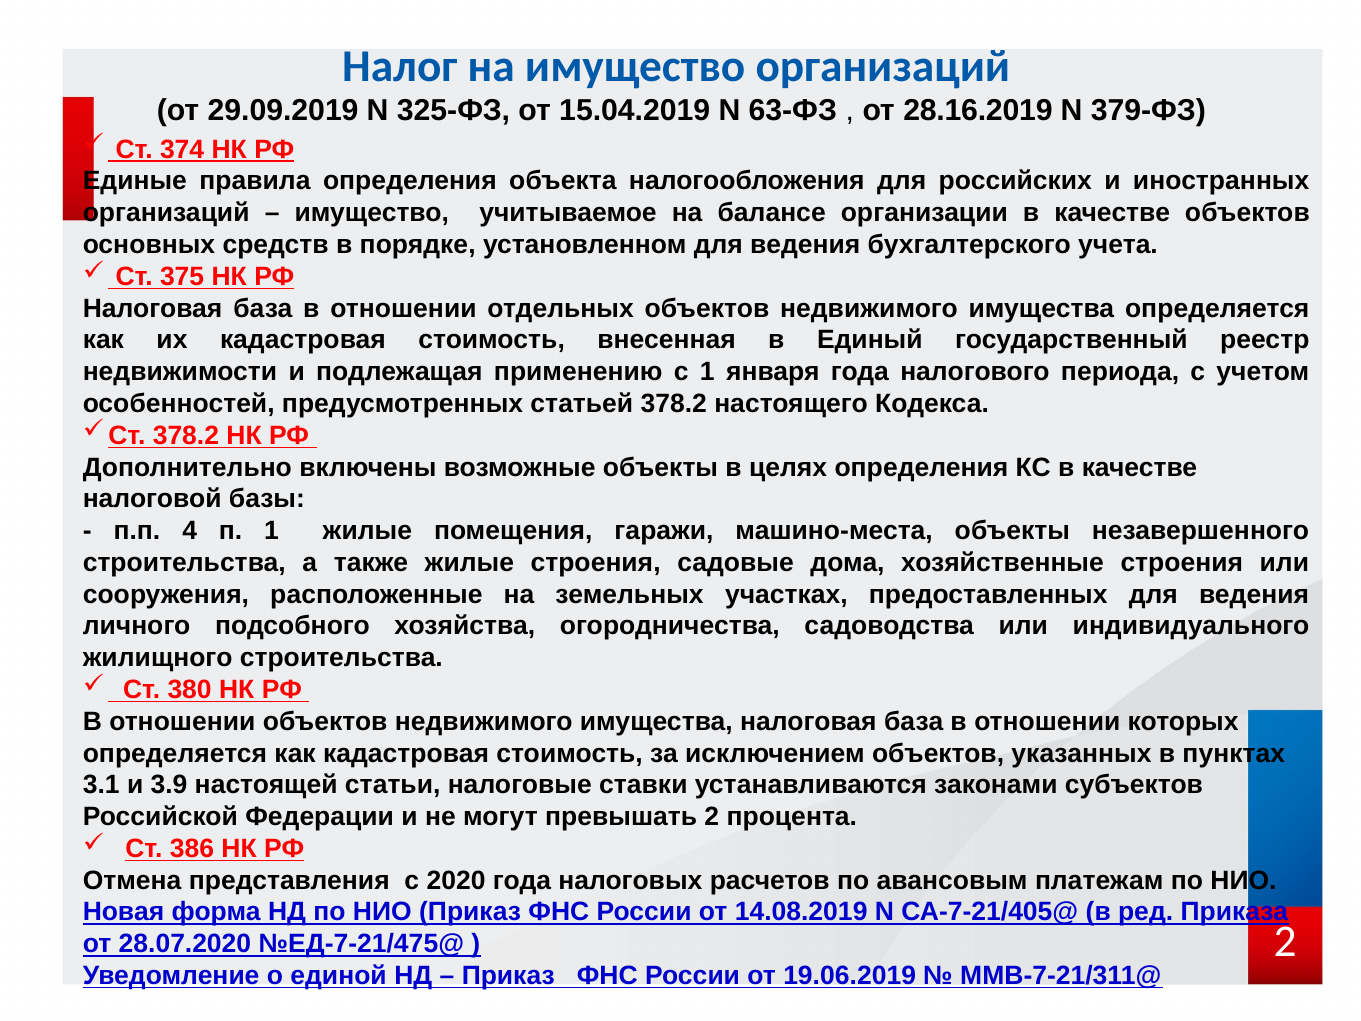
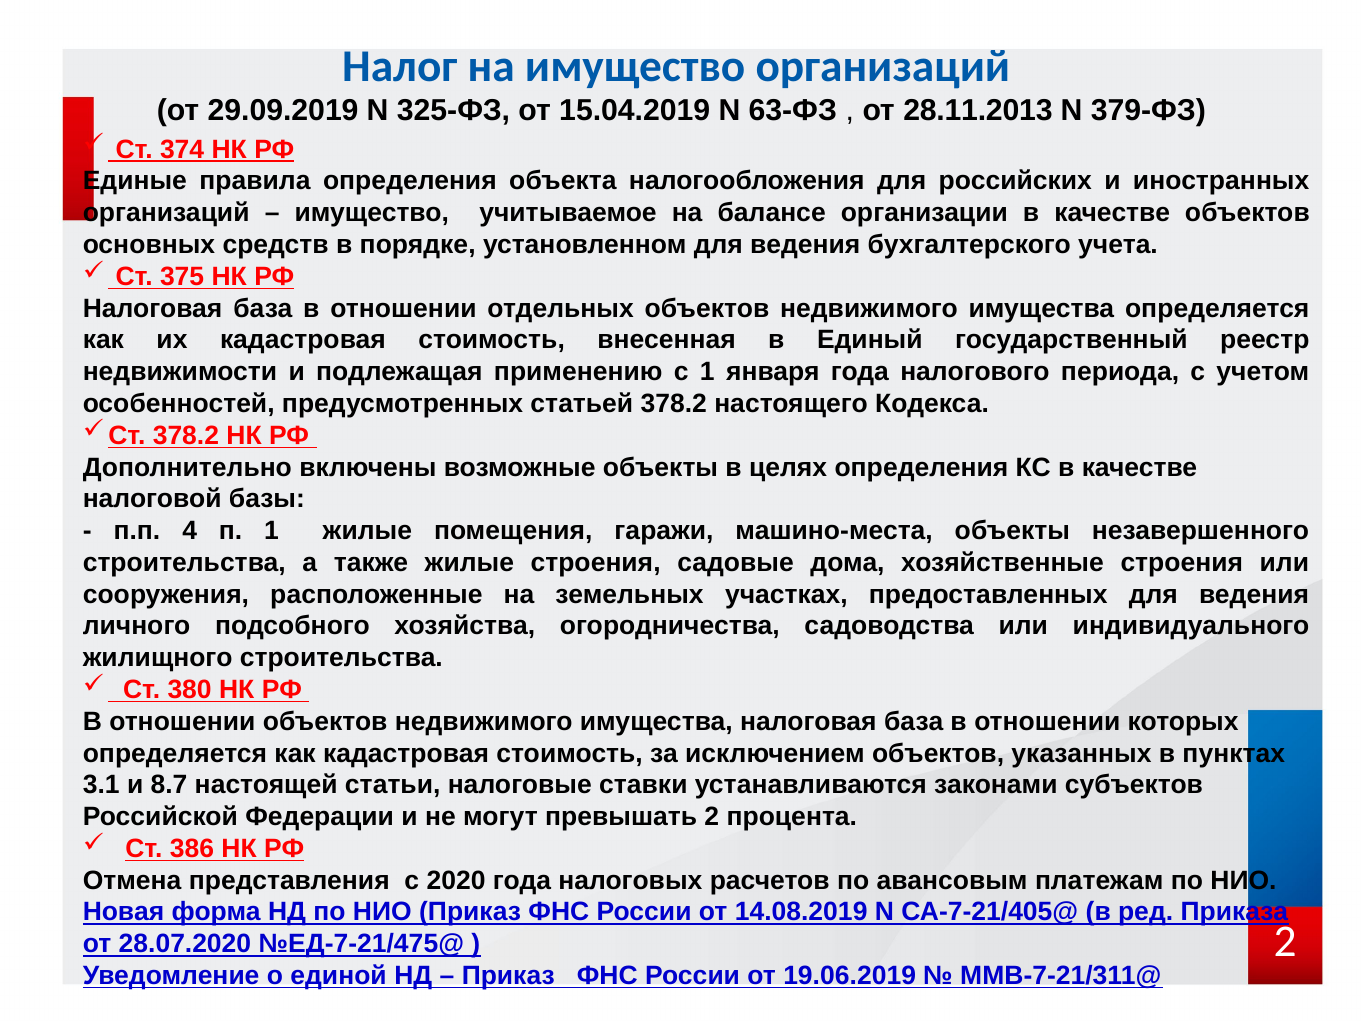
28.16.2019: 28.16.2019 -> 28.11.2013
3.9: 3.9 -> 8.7
